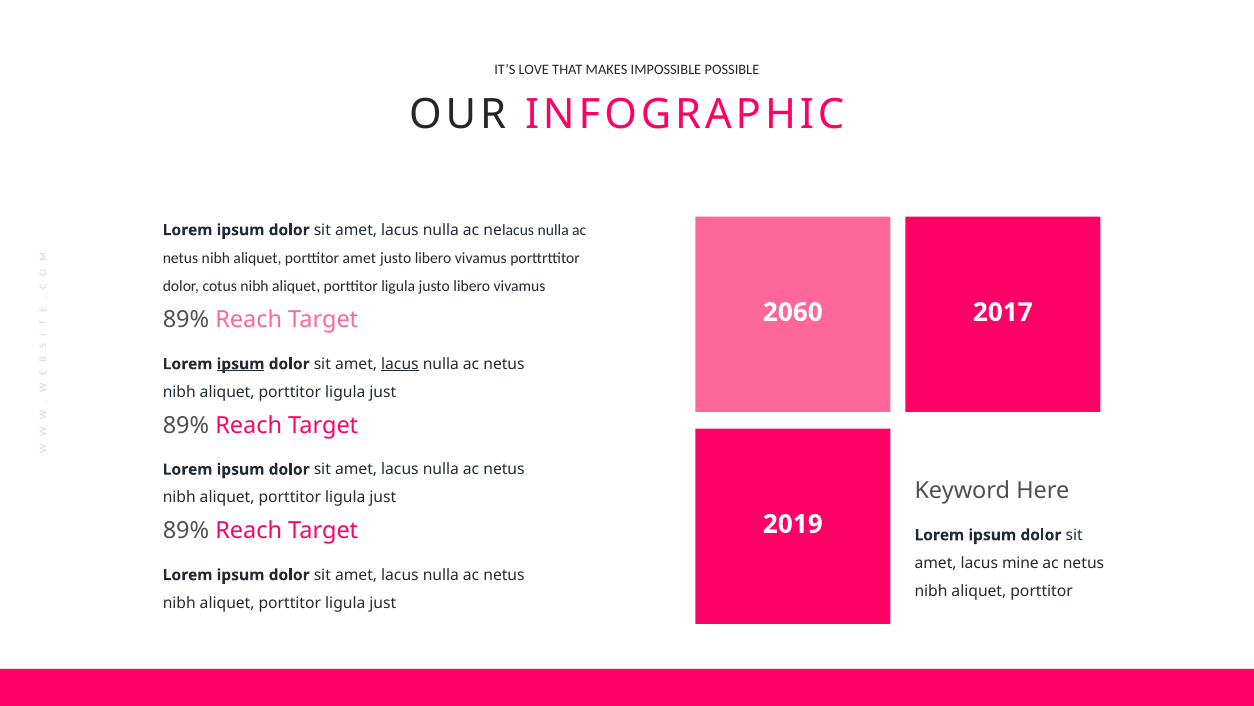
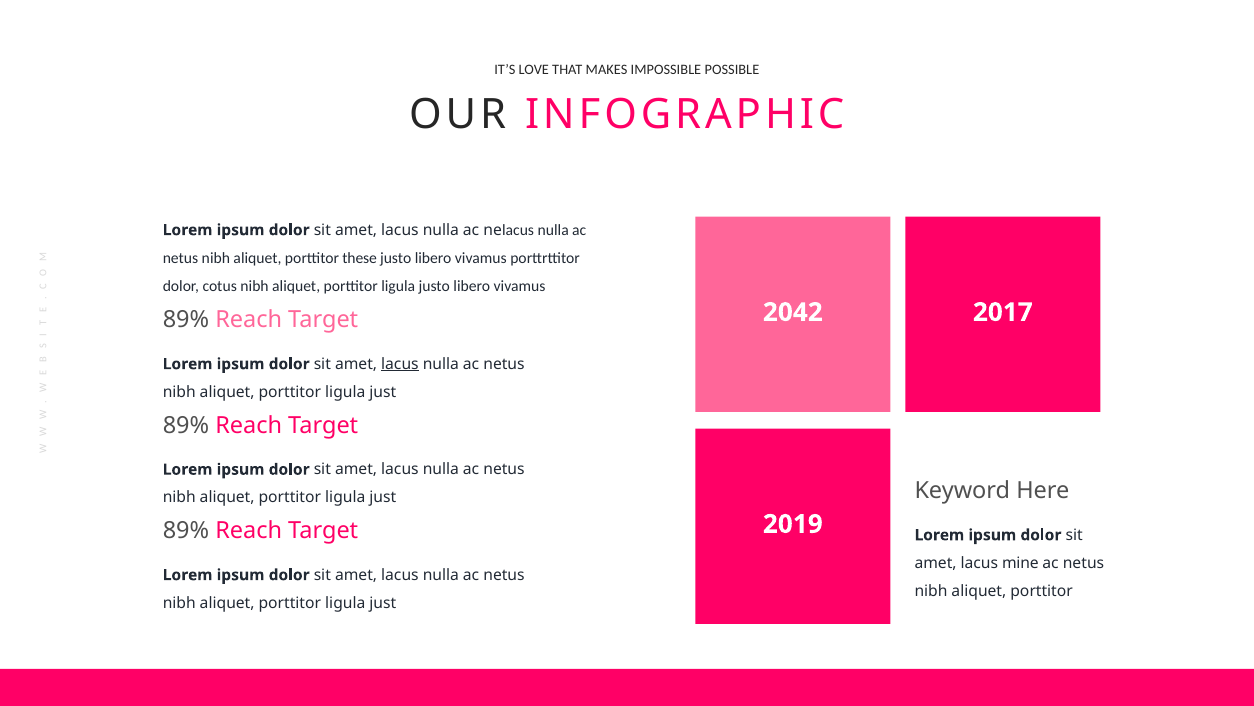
porttitor amet: amet -> these
2060: 2060 -> 2042
ipsum at (241, 364) underline: present -> none
